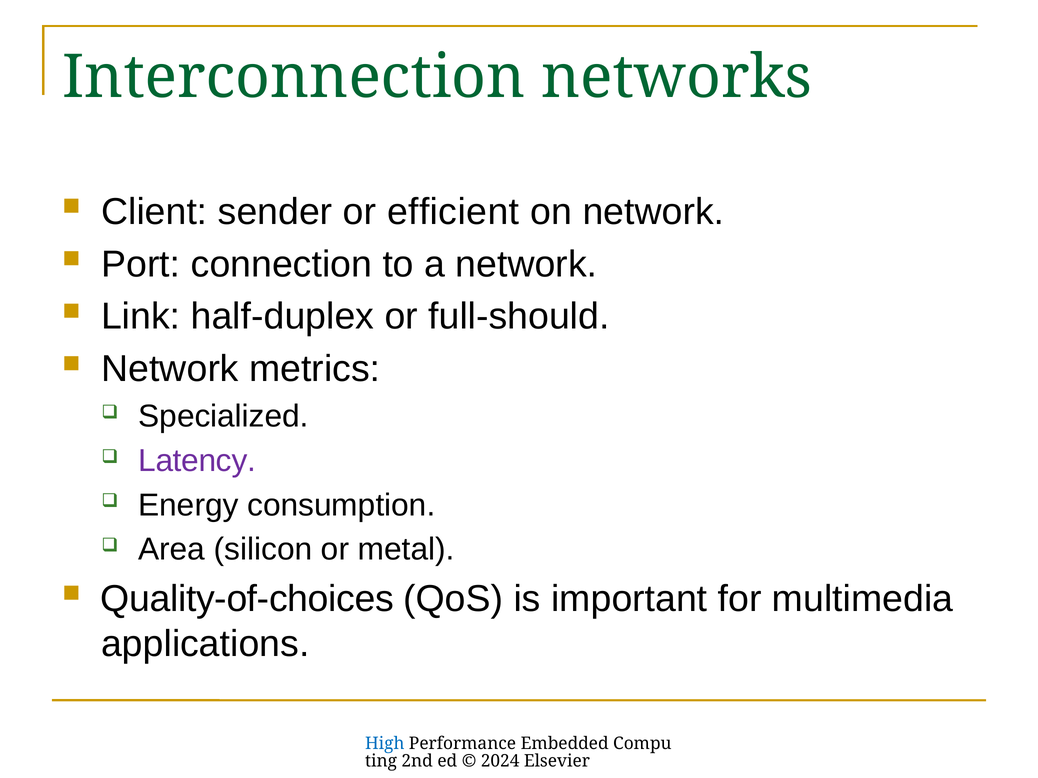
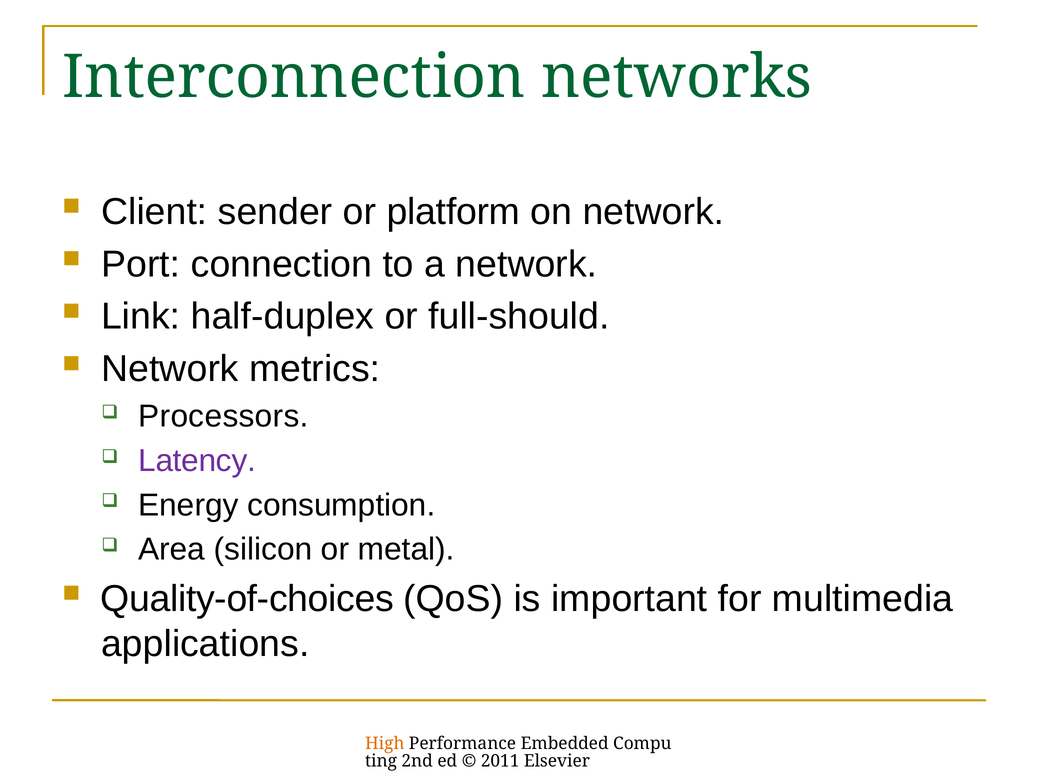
efficient: efficient -> platform
Specialized: Specialized -> Processors
High colour: blue -> orange
2024: 2024 -> 2011
